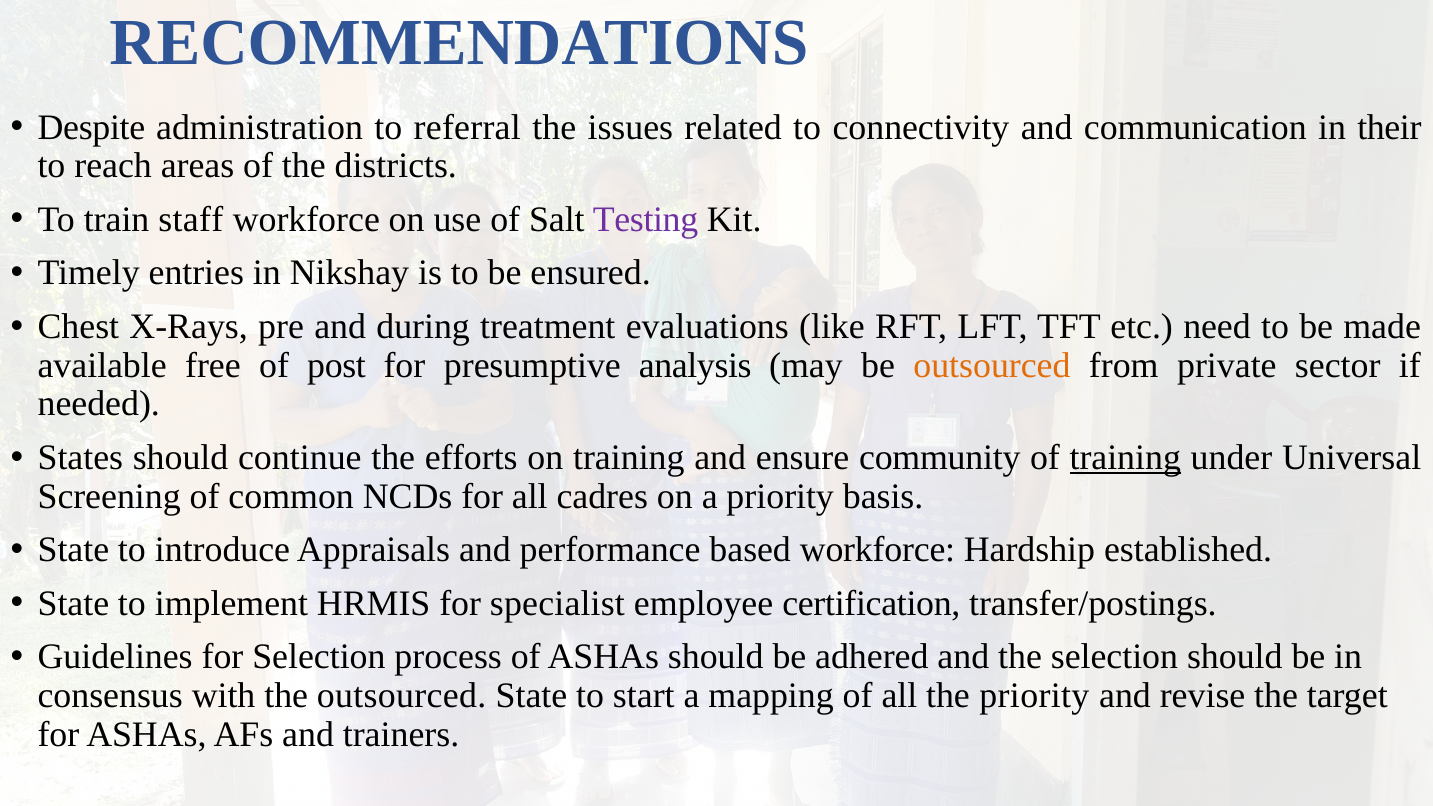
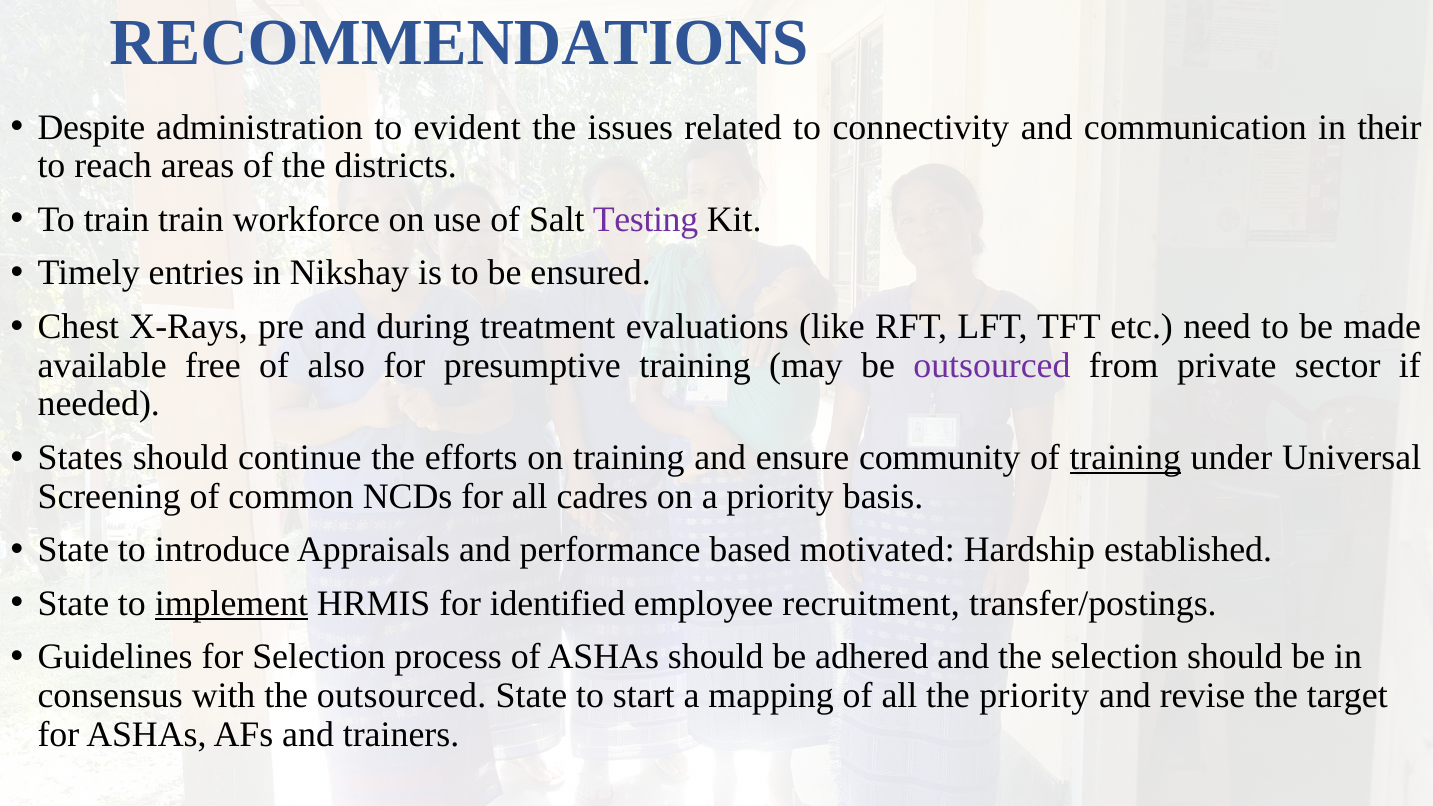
referral: referral -> evident
train staff: staff -> train
post: post -> also
presumptive analysis: analysis -> training
outsourced at (992, 365) colour: orange -> purple
based workforce: workforce -> motivated
implement underline: none -> present
specialist: specialist -> identified
certification: certification -> recruitment
